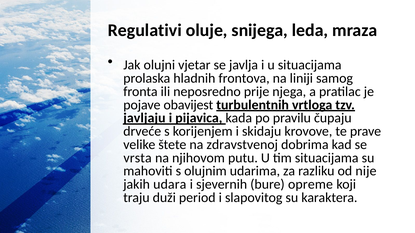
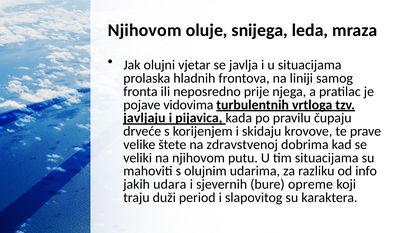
Regulativi at (145, 30): Regulativi -> Njihovom
obavijest: obavijest -> vidovima
vrsta: vrsta -> veliki
nije: nije -> info
